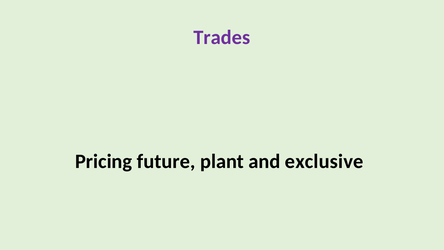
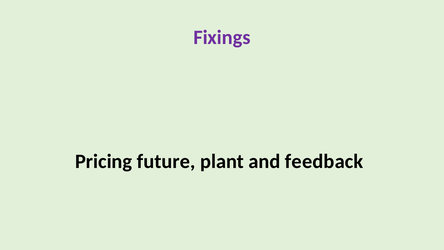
Trades: Trades -> Fixings
exclusive: exclusive -> feedback
